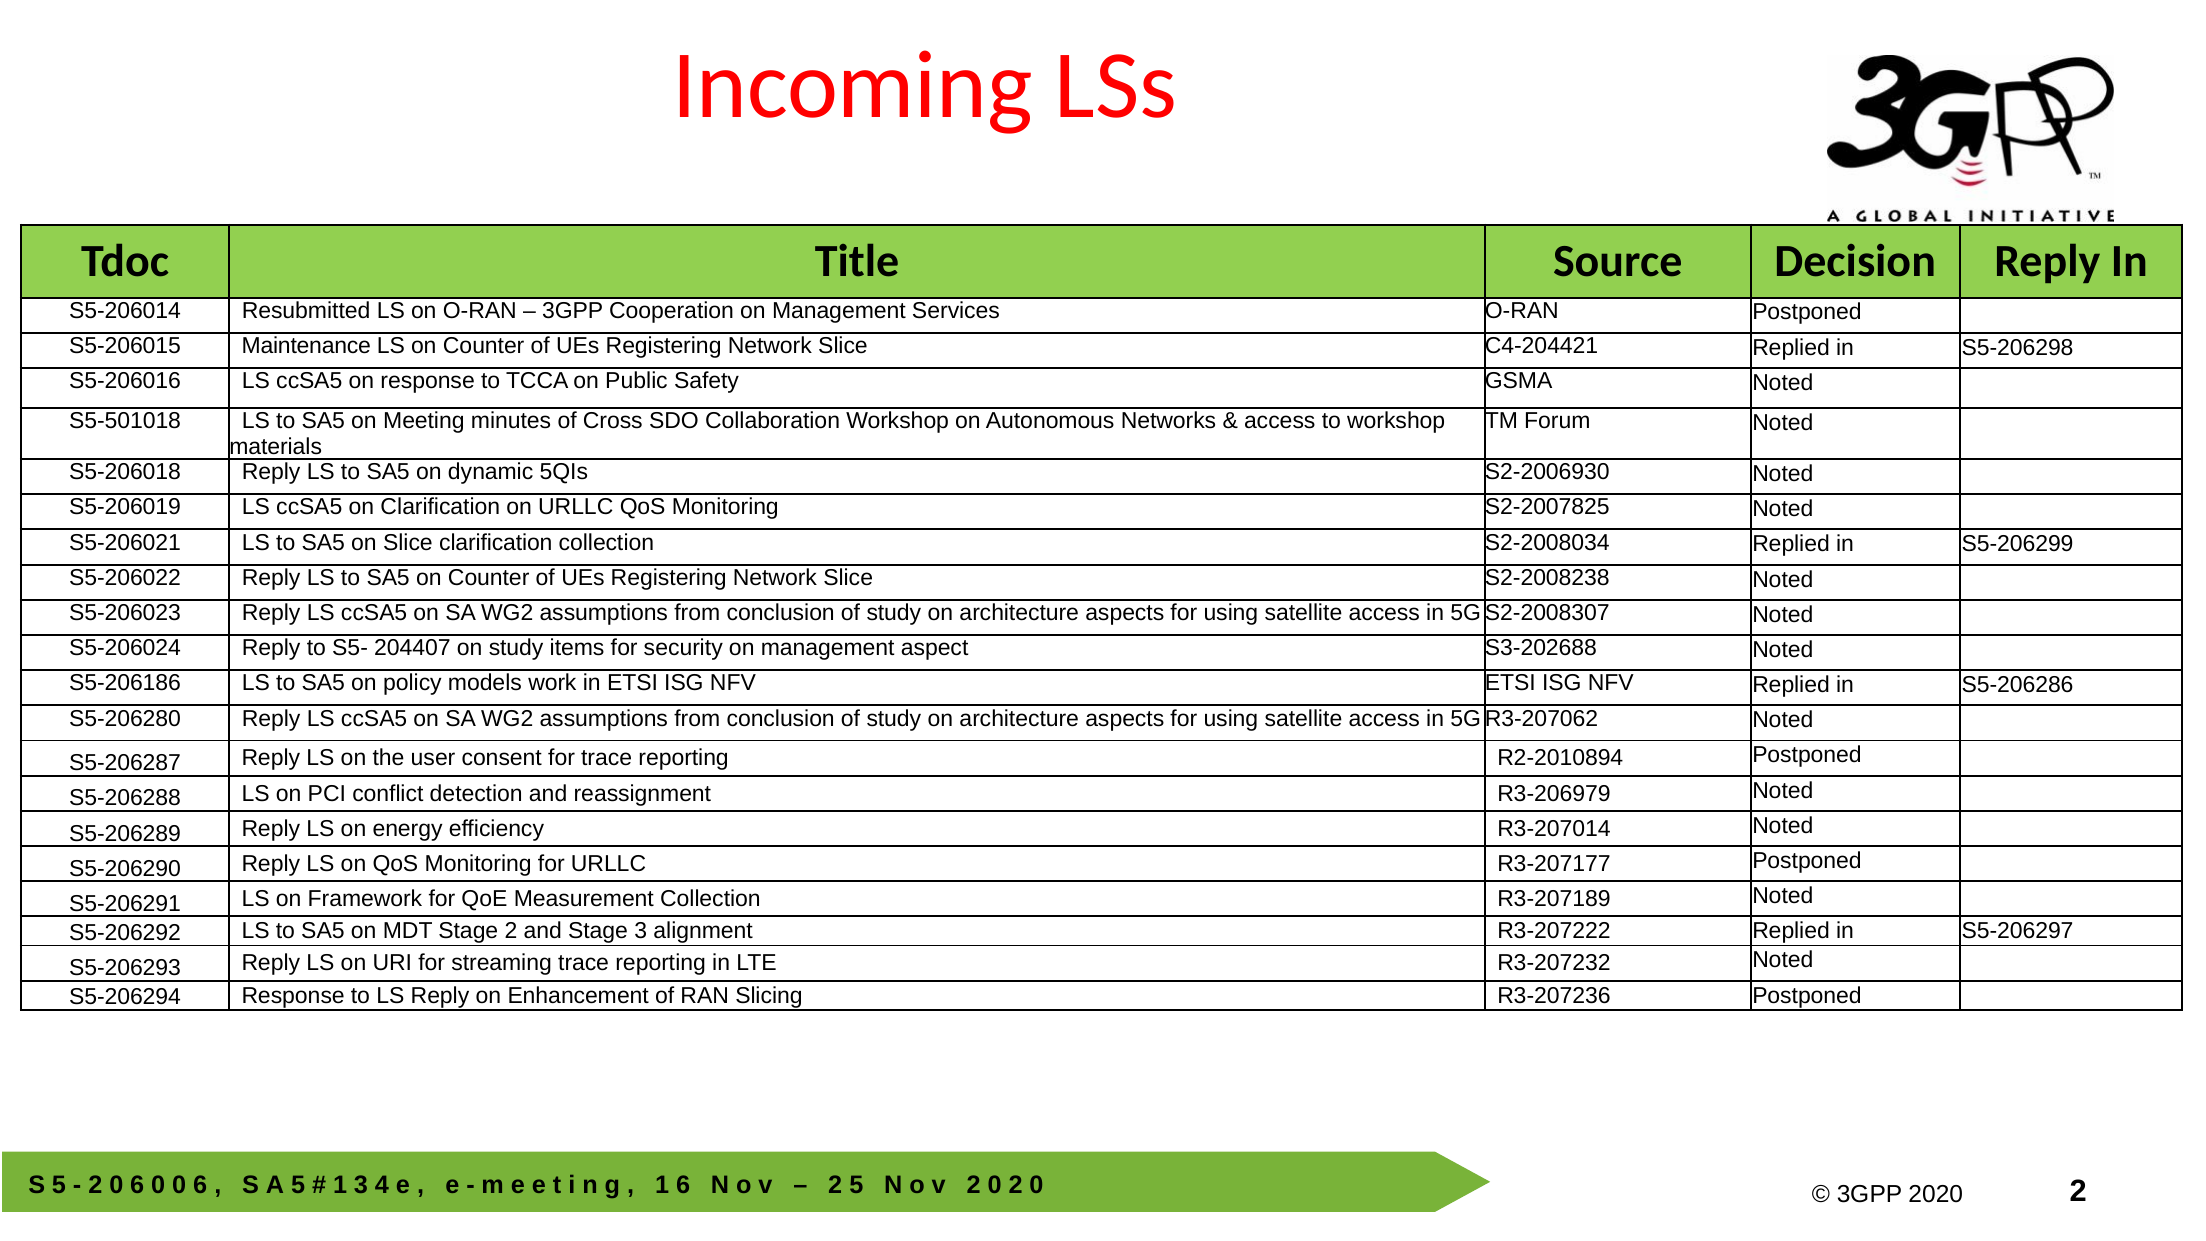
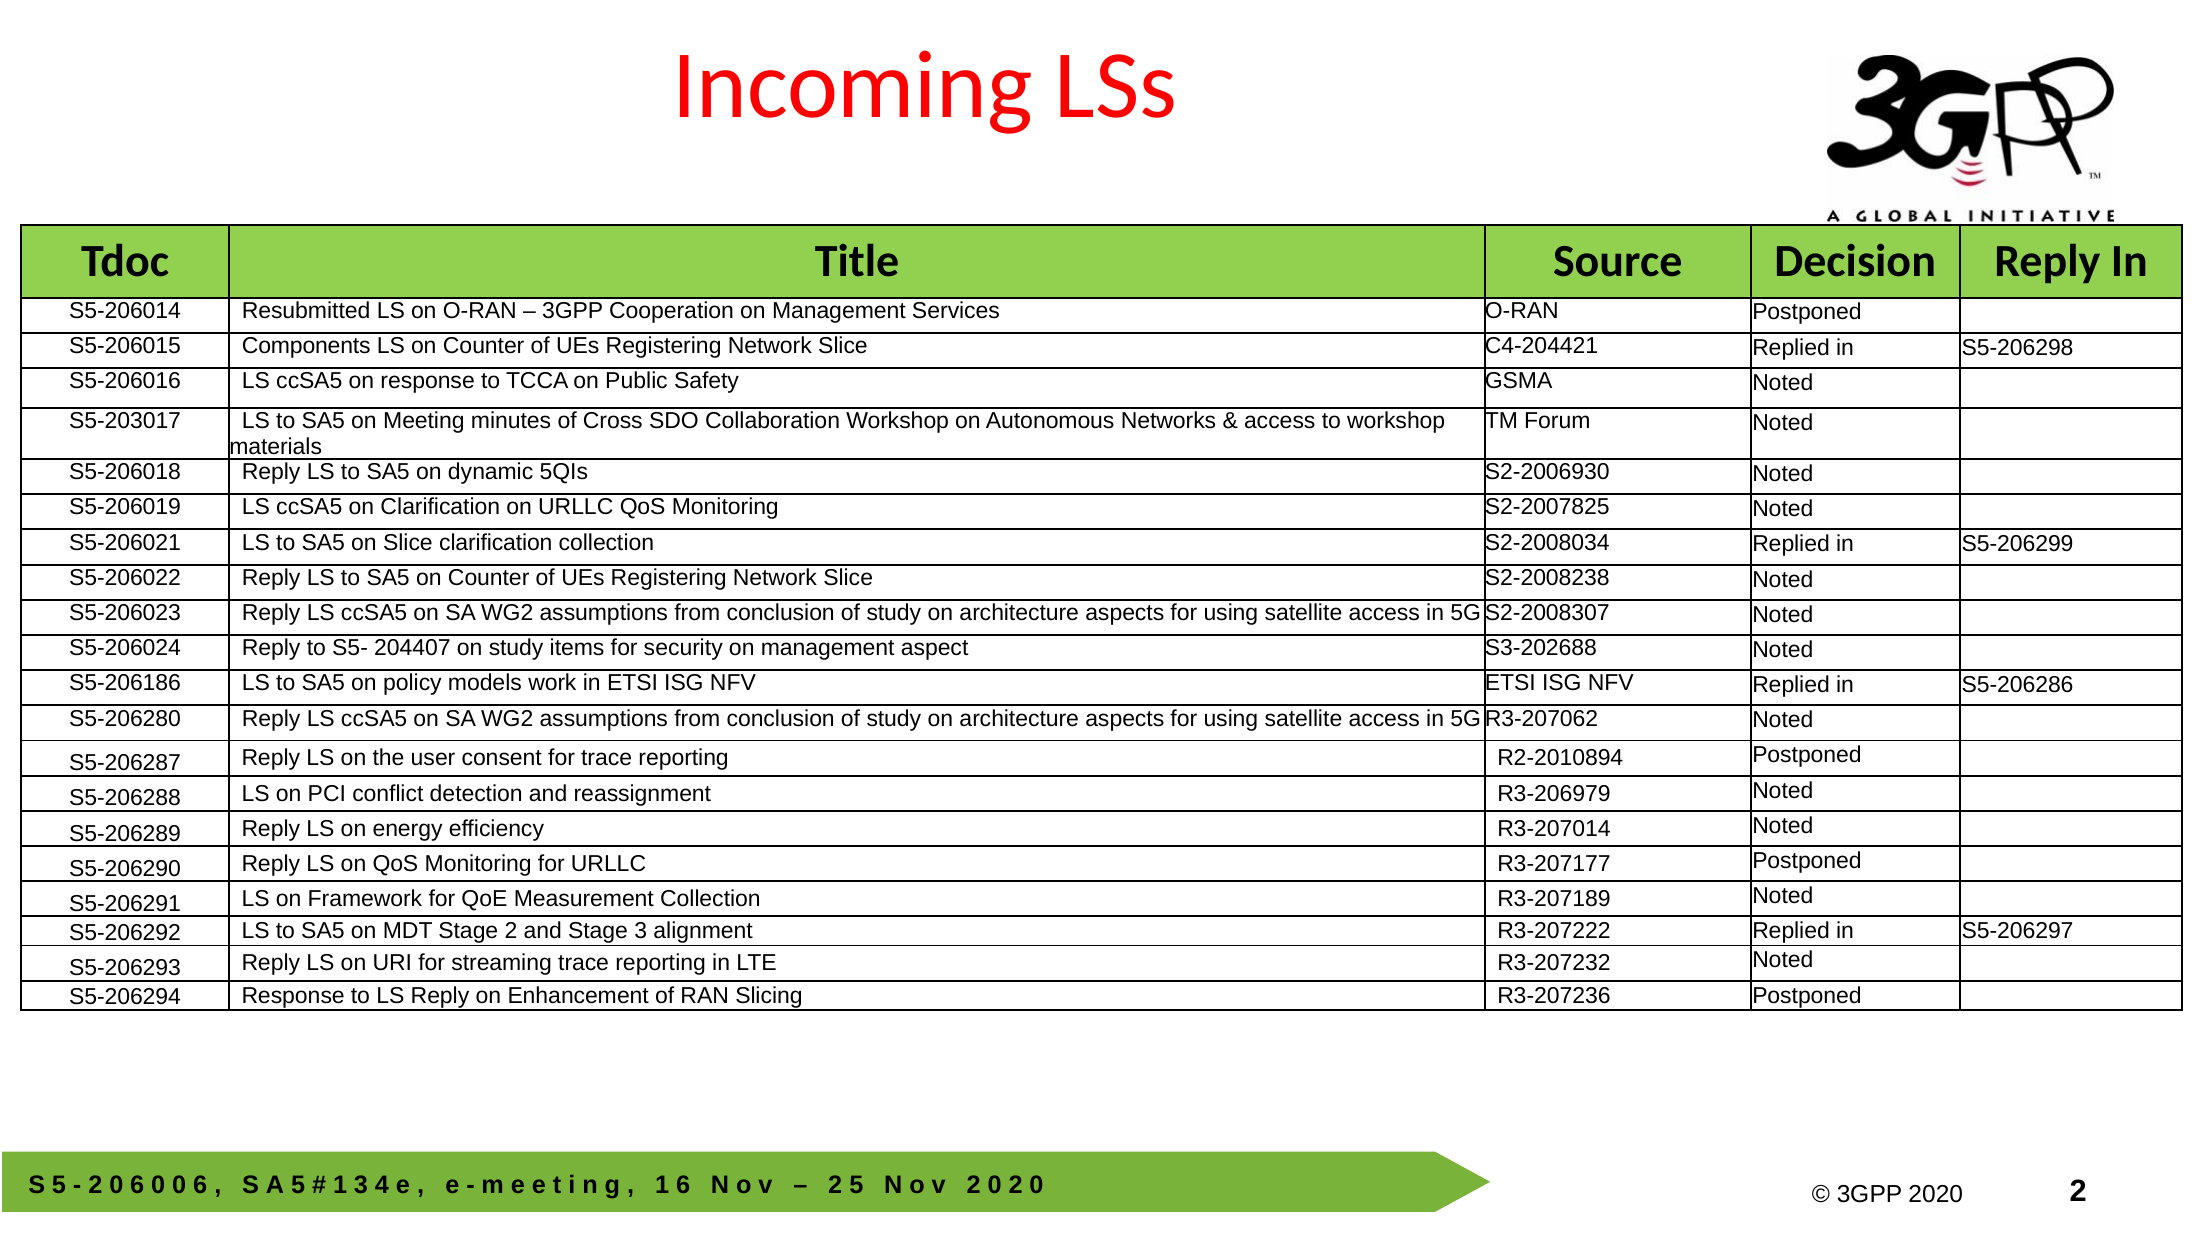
Maintenance: Maintenance -> Components
S5-501018: S5-501018 -> S5-203017
